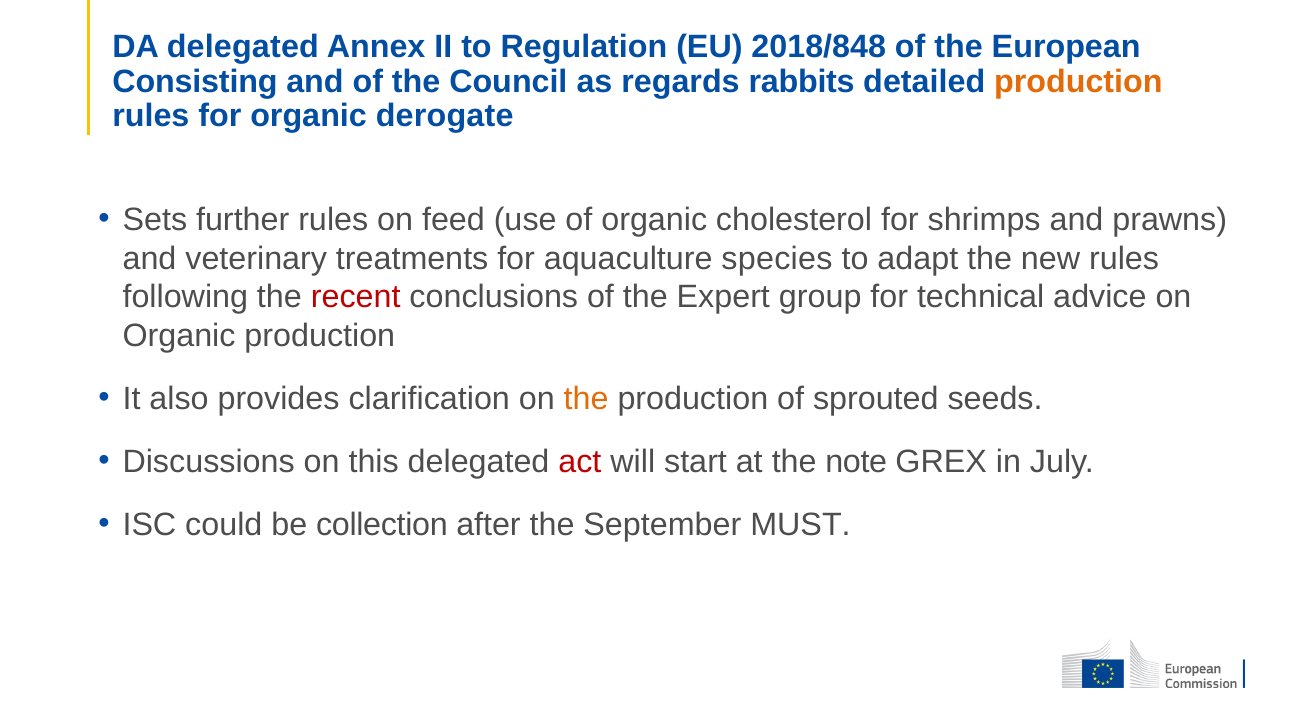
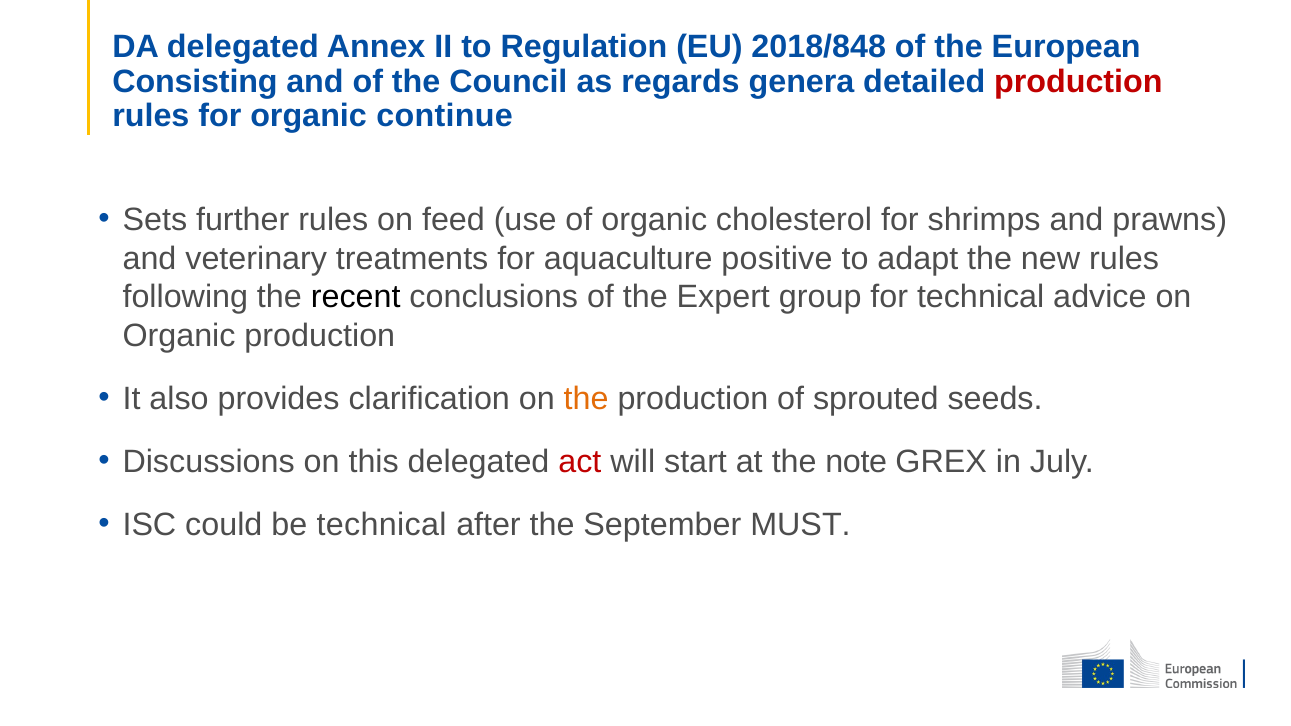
rabbits: rabbits -> genera
production at (1078, 81) colour: orange -> red
derogate: derogate -> continue
species: species -> positive
recent colour: red -> black
be collection: collection -> technical
